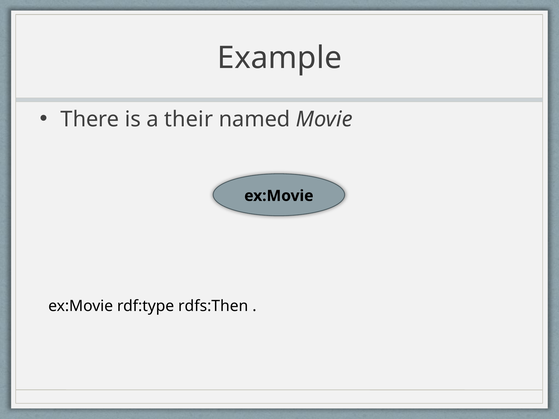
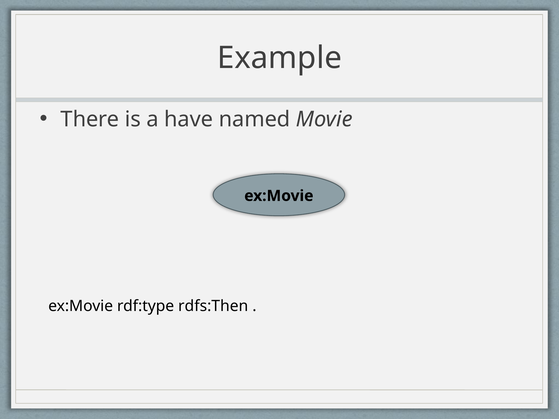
their: their -> have
